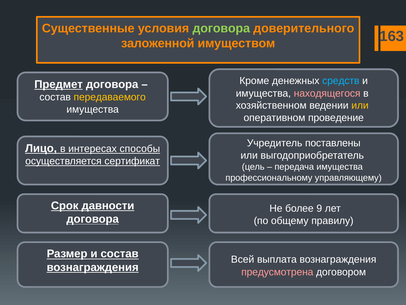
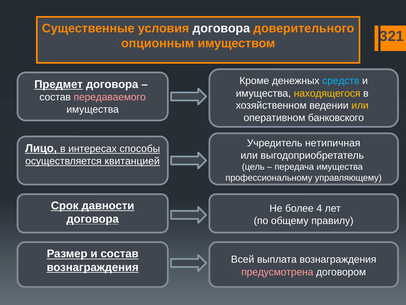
договора at (221, 28) colour: light green -> white
заложенной: заложенной -> опционным
163: 163 -> 321
находящегося colour: pink -> yellow
передаваемого colour: yellow -> pink
проведение: проведение -> банковского
поставлены: поставлены -> нетипичная
сертификат: сертификат -> квитанцией
9: 9 -> 4
